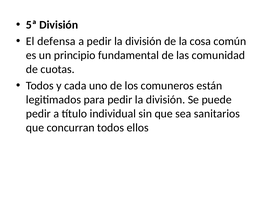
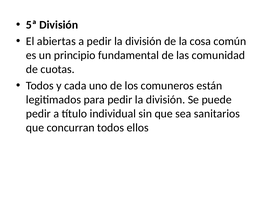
defensa: defensa -> abiertas
